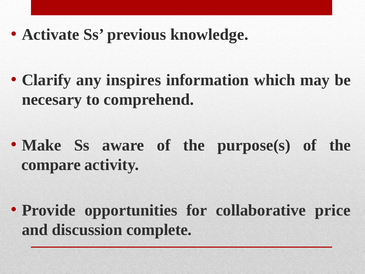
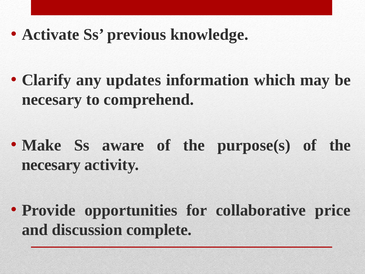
inspires: inspires -> updates
compare at (51, 165): compare -> necesary
